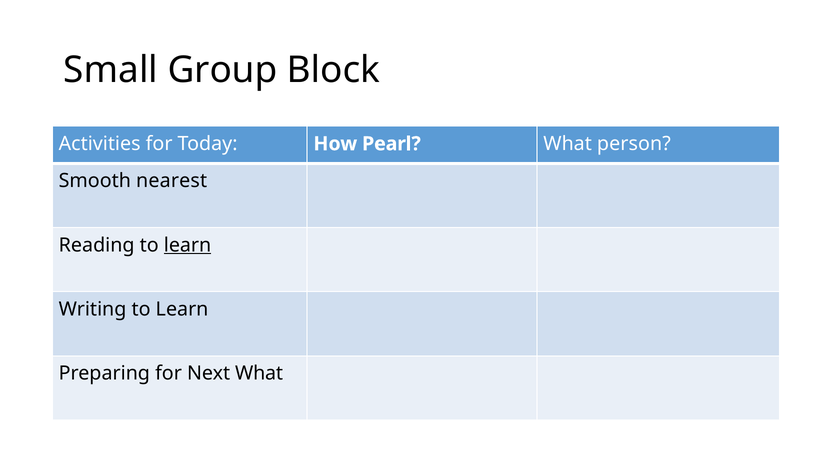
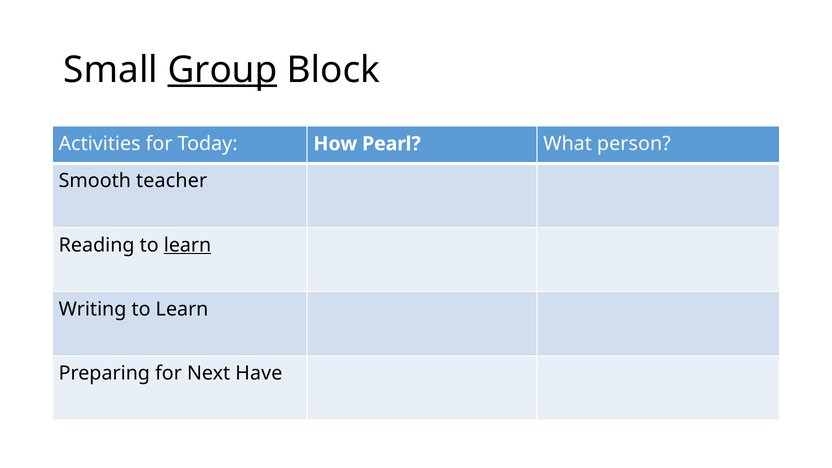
Group underline: none -> present
nearest: nearest -> teacher
Next What: What -> Have
